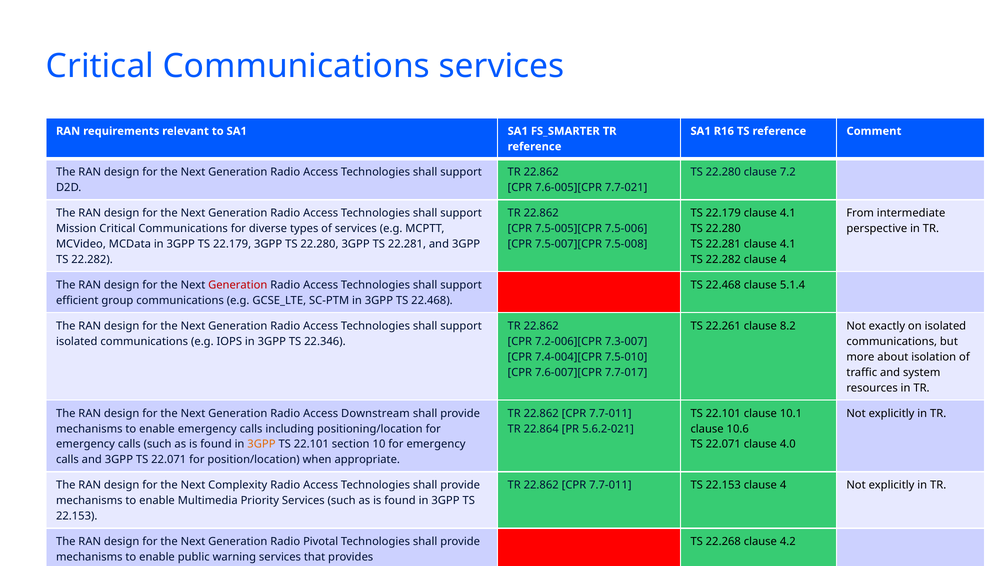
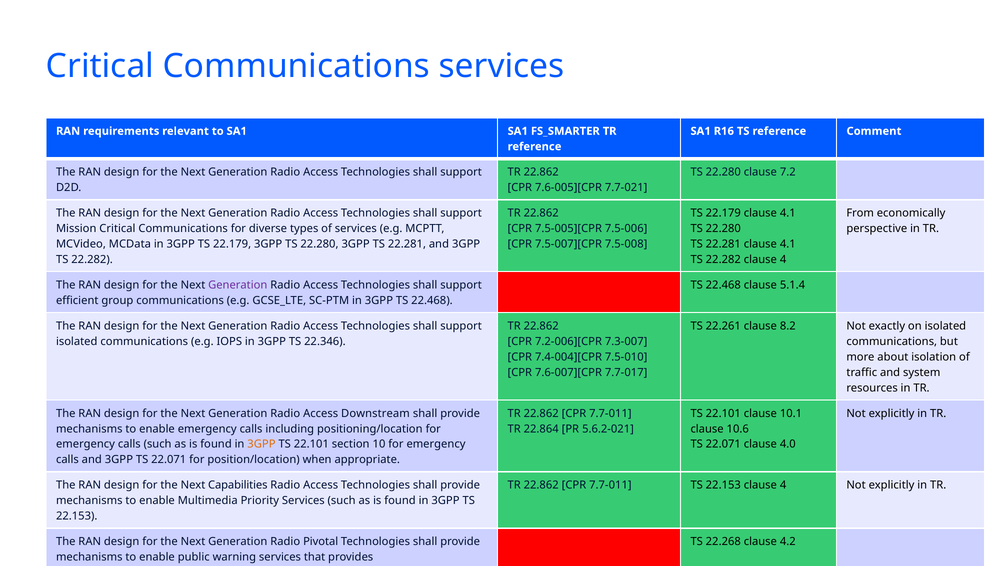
intermediate: intermediate -> economically
Generation at (238, 285) colour: red -> purple
Complexity: Complexity -> Capabilities
